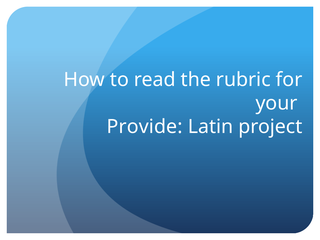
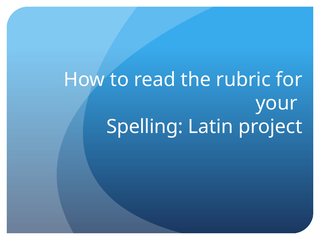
Provide: Provide -> Spelling
